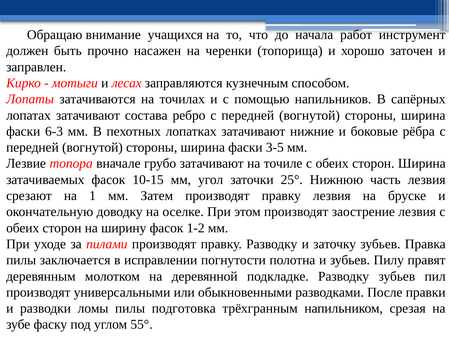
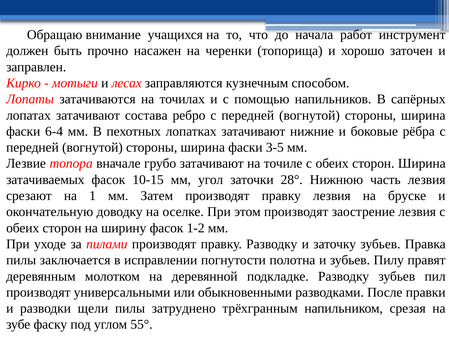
6-3: 6-3 -> 6-4
25°: 25° -> 28°
ломы: ломы -> щели
подготовка: подготовка -> затруднено
